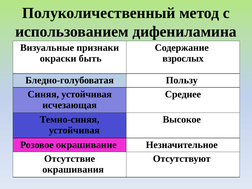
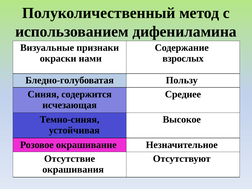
быть: быть -> нами
Синяя устойчивая: устойчивая -> содержится
